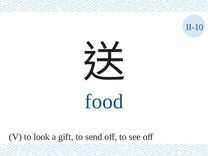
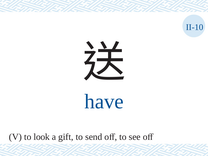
food: food -> have
